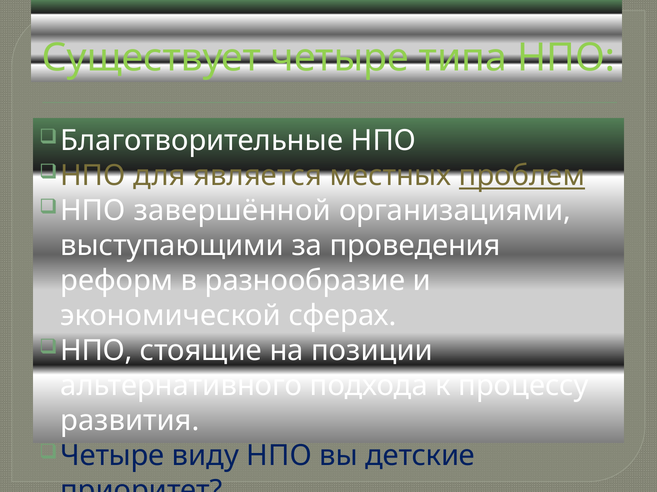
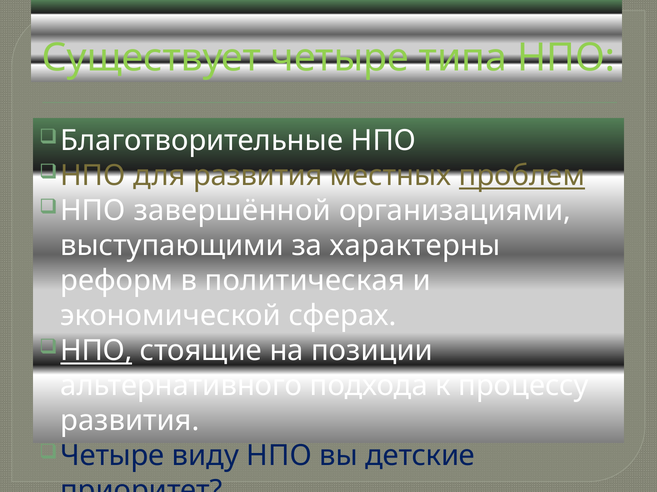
для является: является -> развития
проведения: проведения -> характерны
разнообразие: разнообразие -> политическая
НПО at (96, 351) underline: none -> present
